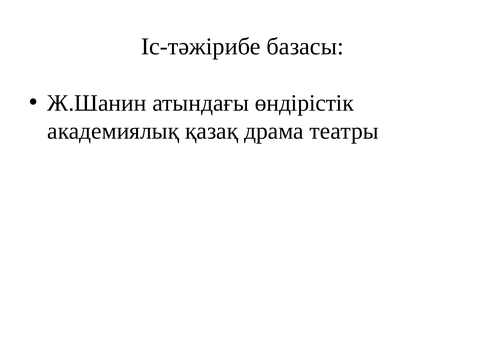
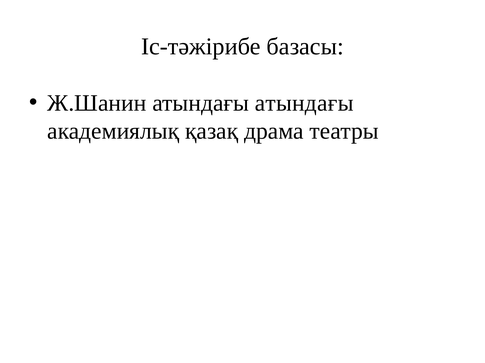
атындағы өндірістік: өндірістік -> атындағы
